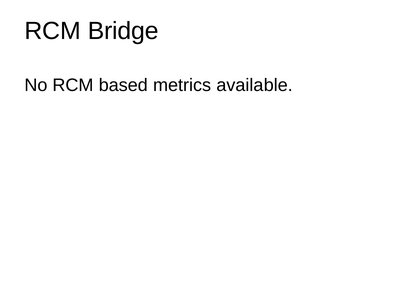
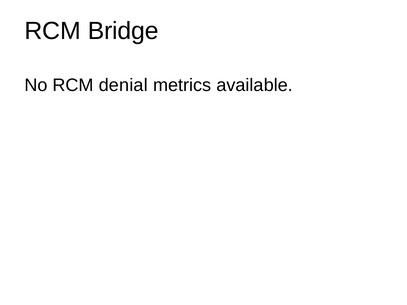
based: based -> denial
